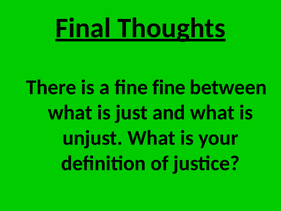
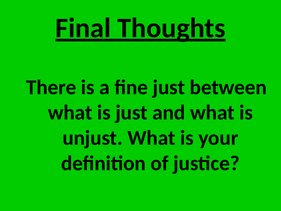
fine fine: fine -> just
